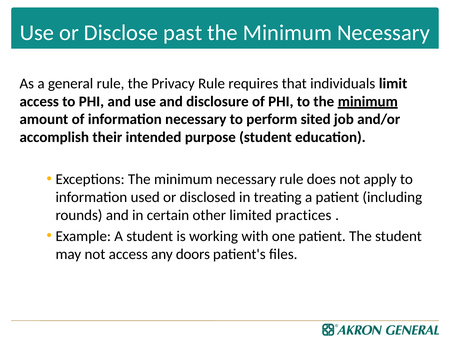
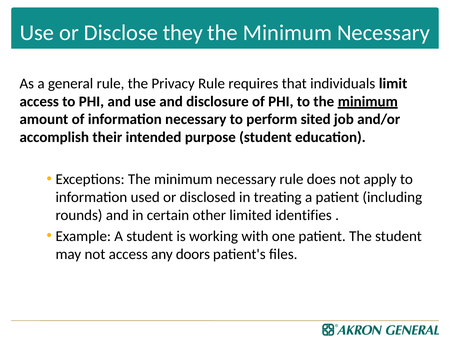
past: past -> they
practices: practices -> identifies
